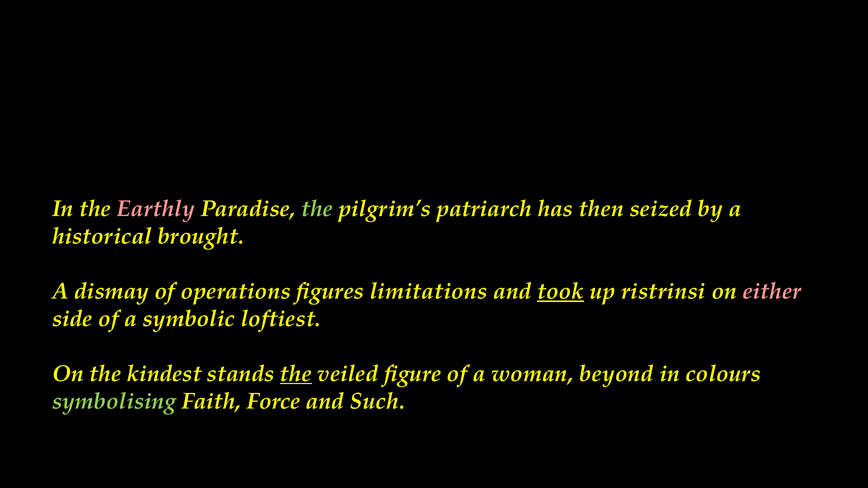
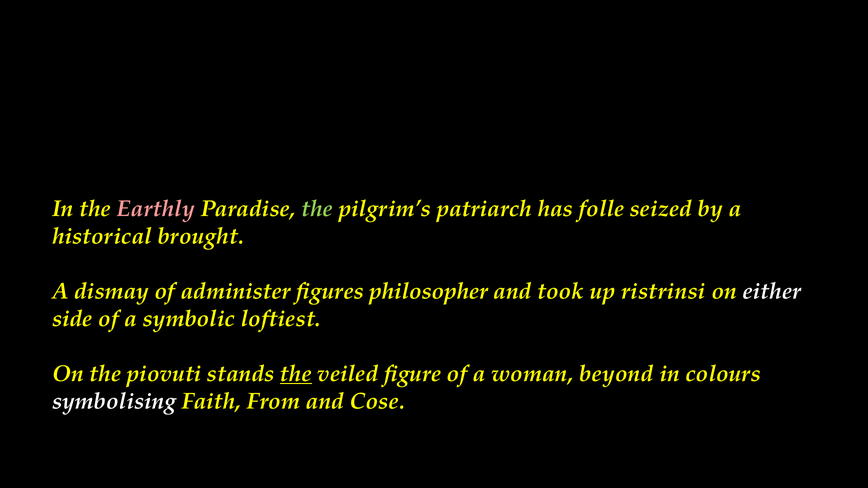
then: then -> folle
operations: operations -> administer
limitations: limitations -> philosopher
took underline: present -> none
either colour: pink -> white
kindest: kindest -> piovuti
symbolising colour: light green -> white
Force: Force -> From
Such: Such -> Cose
